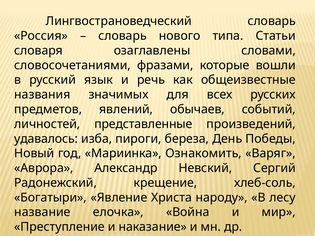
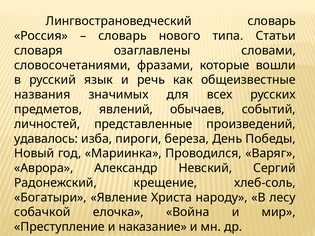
Ознакомить: Ознакомить -> Проводился
название: название -> собачкой
